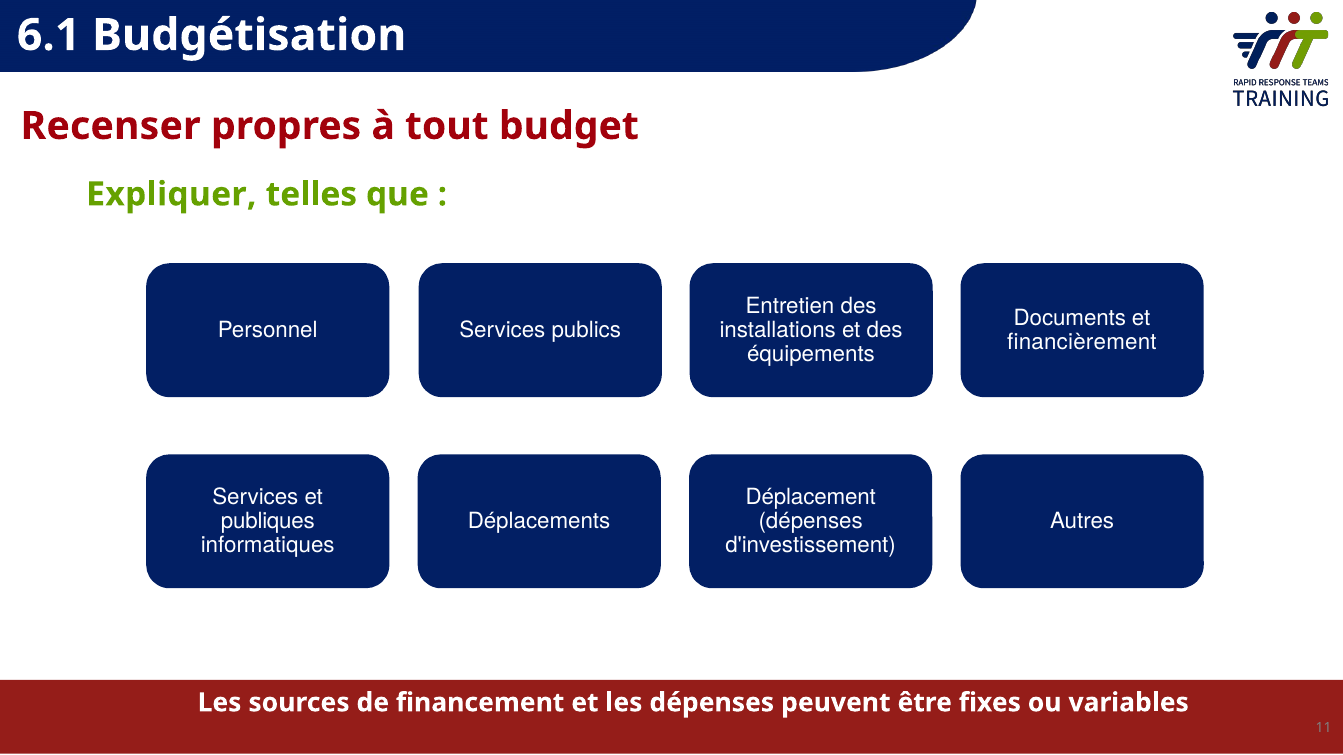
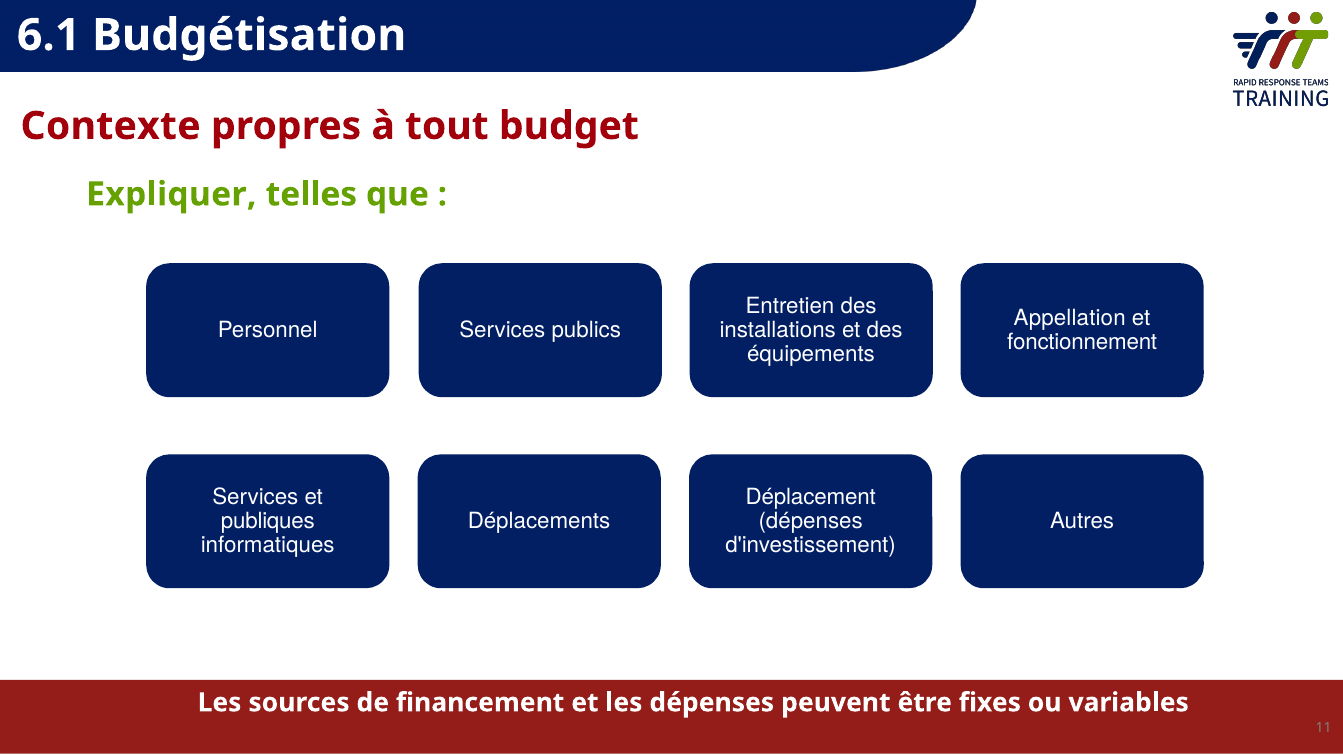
Recenser: Recenser -> Contexte
Documents: Documents -> Appellation
financièrement: financièrement -> fonctionnement
